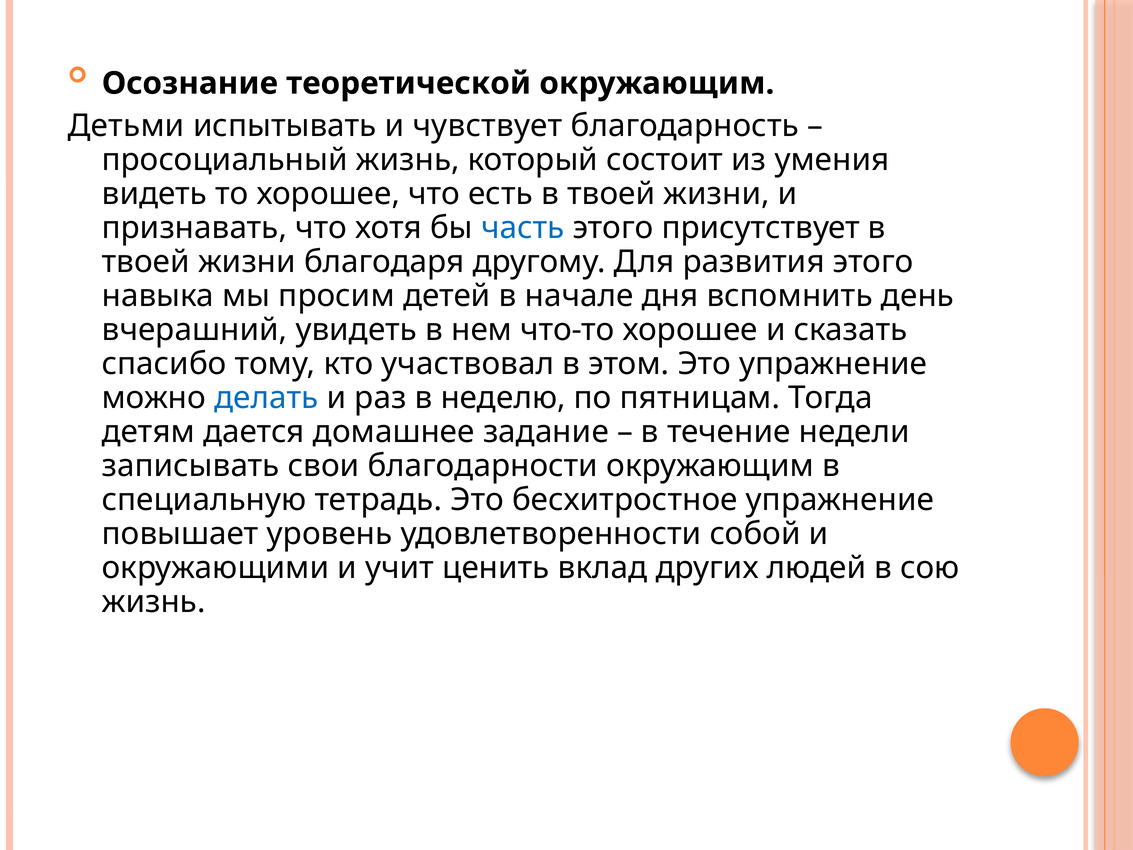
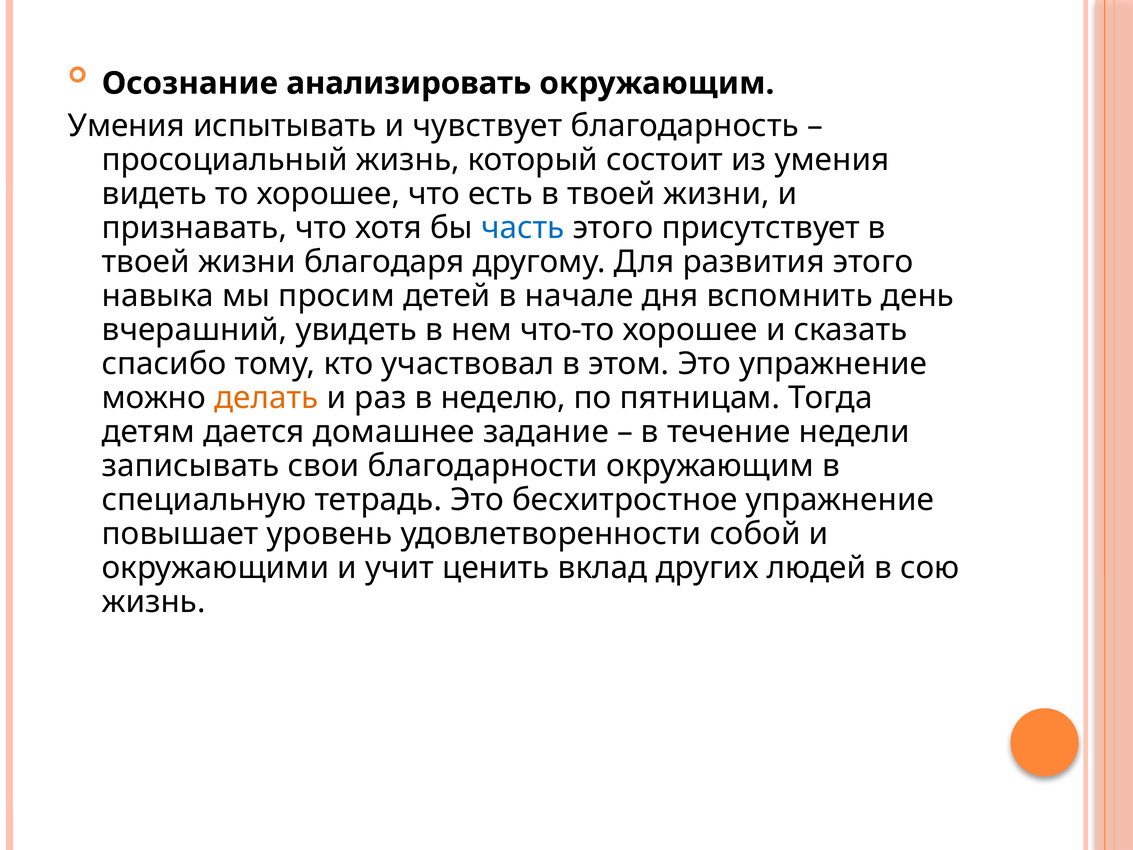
теоретической: теоретической -> анализировать
Детьми at (126, 126): Детьми -> Умения
делать colour: blue -> orange
